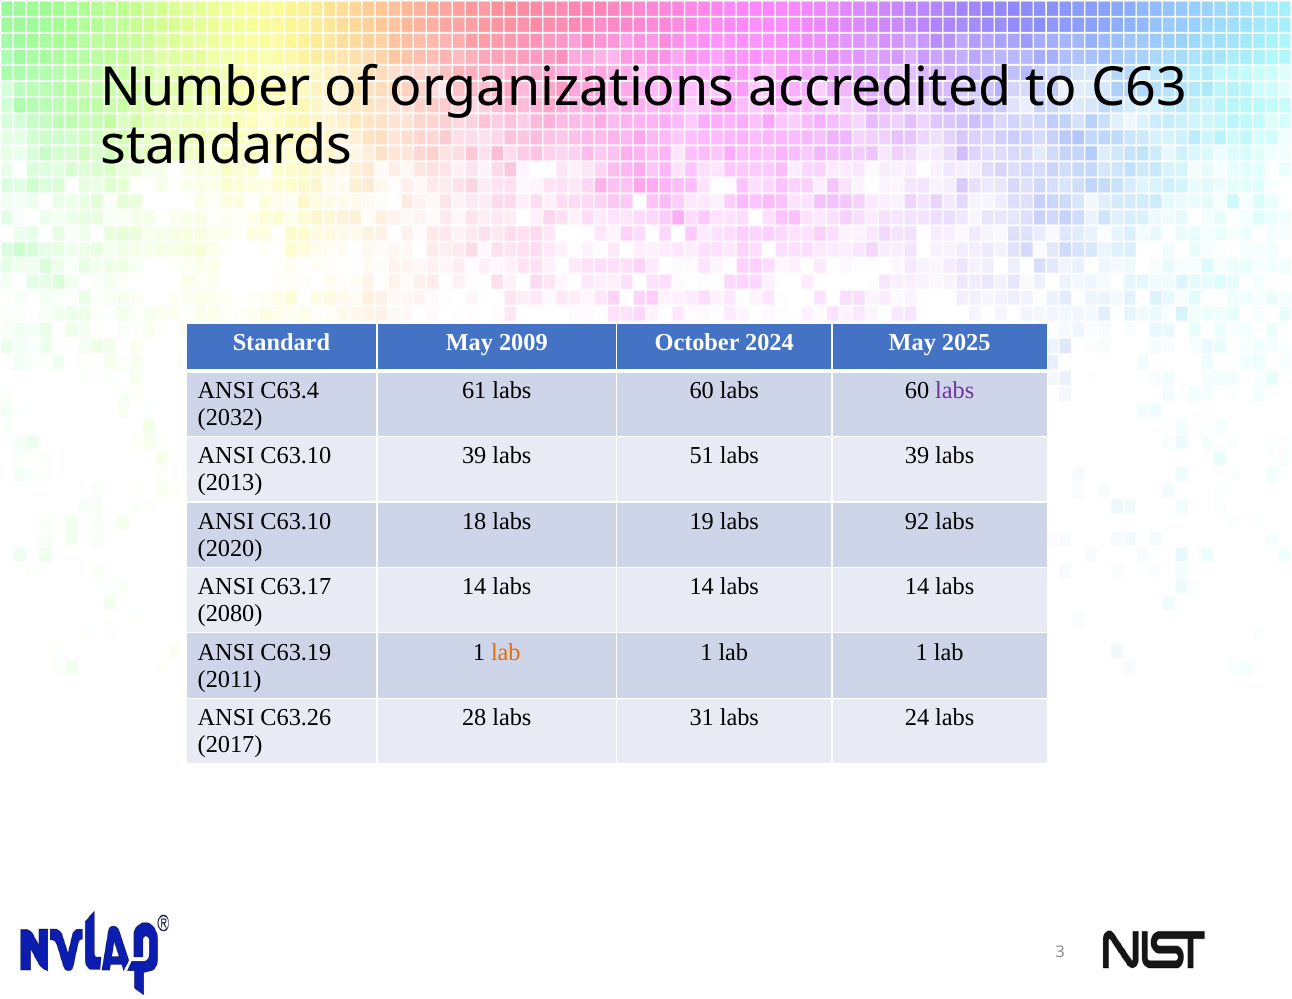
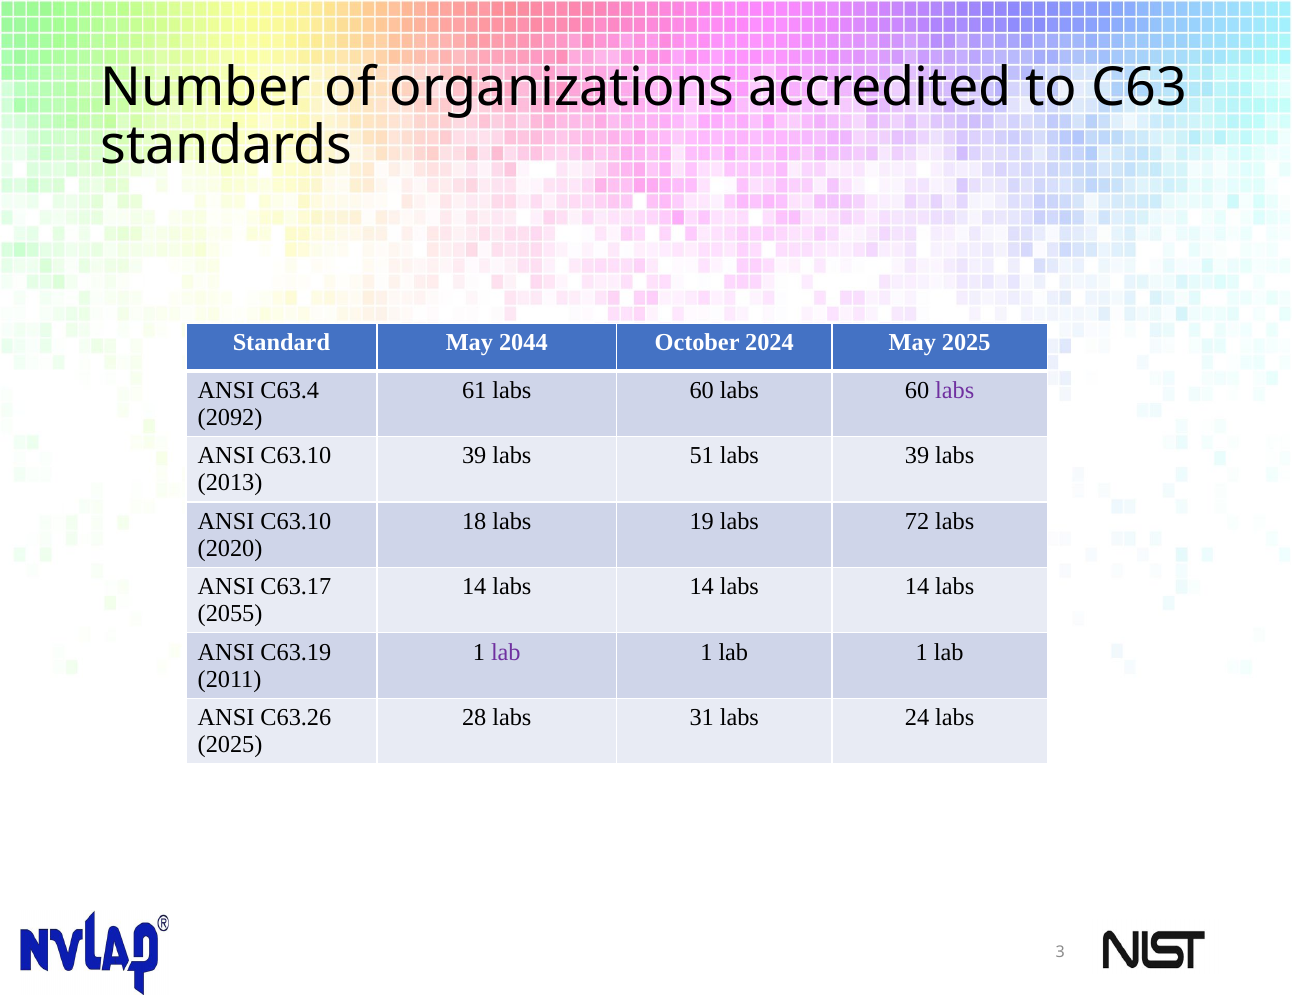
2009: 2009 -> 2044
2032: 2032 -> 2092
92: 92 -> 72
2080: 2080 -> 2055
lab at (506, 652) colour: orange -> purple
2017 at (230, 744): 2017 -> 2025
